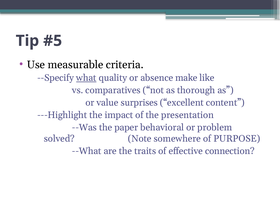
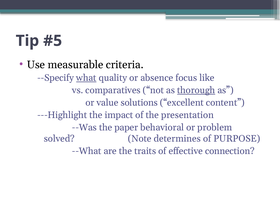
make: make -> focus
thorough underline: none -> present
surprises: surprises -> solutions
somewhere: somewhere -> determines
